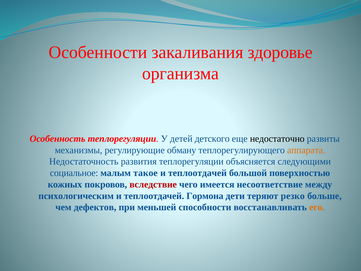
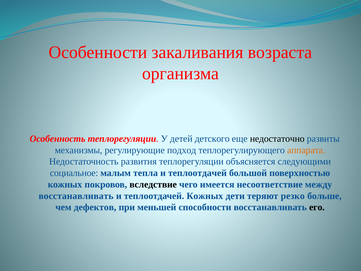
здоровье: здоровье -> возраста
обману: обману -> подход
такое: такое -> тепла
вследствие colour: red -> black
психологическим at (76, 196): психологическим -> восстанавливать
теплоотдачей Гормона: Гормона -> Кожных
его colour: orange -> black
